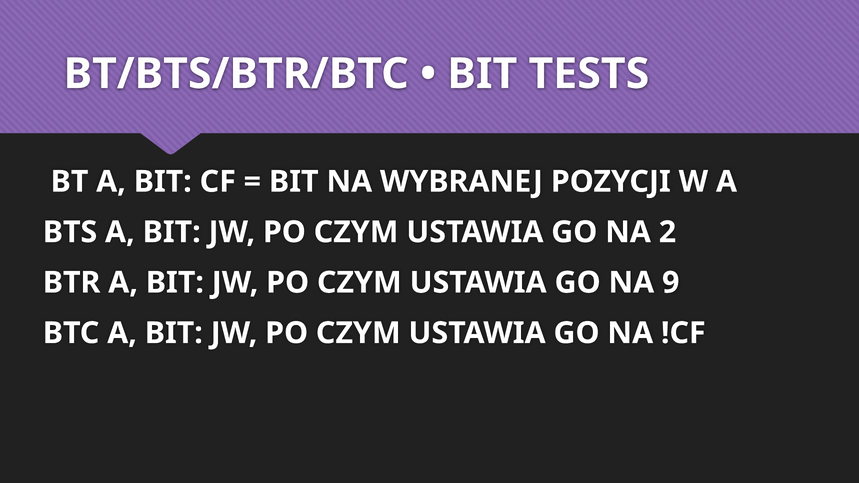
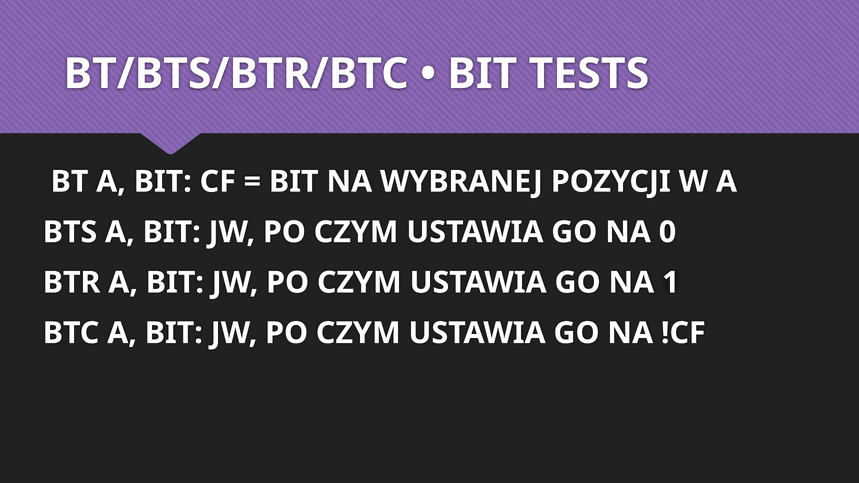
2: 2 -> 0
9: 9 -> 1
